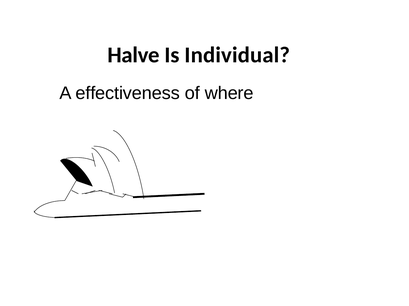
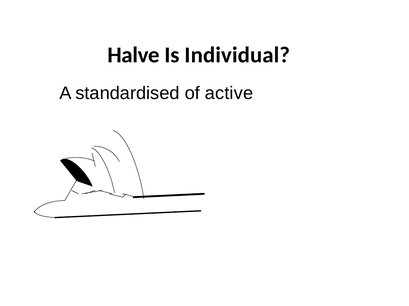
effectiveness: effectiveness -> standardised
where: where -> active
